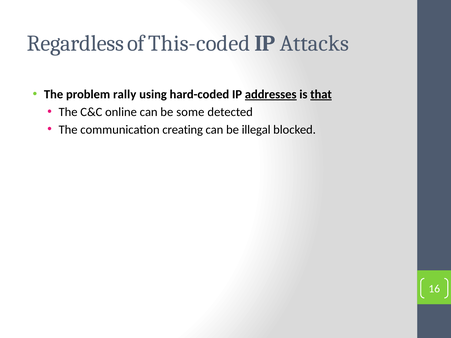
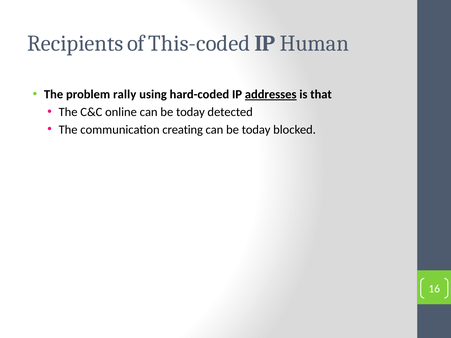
Regardless: Regardless -> Recipients
Attacks: Attacks -> Human
that underline: present -> none
some at (190, 112): some -> today
illegal at (256, 130): illegal -> today
